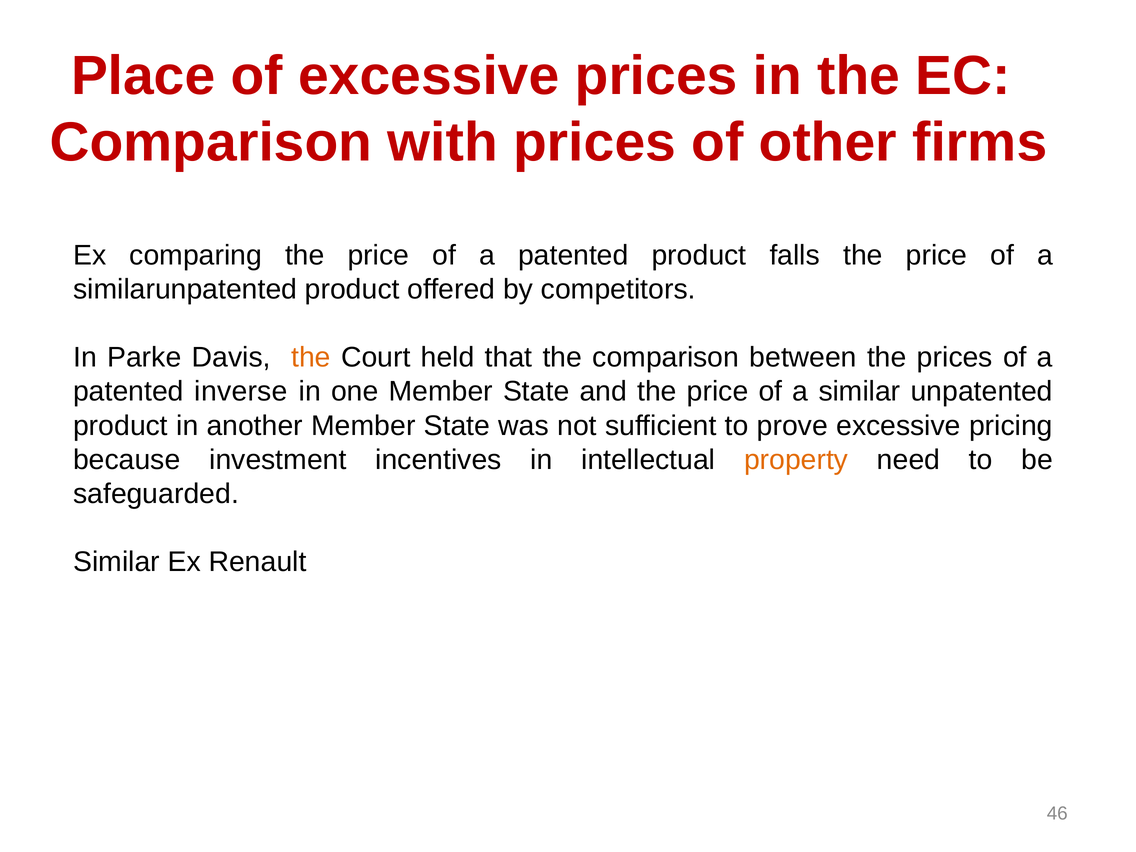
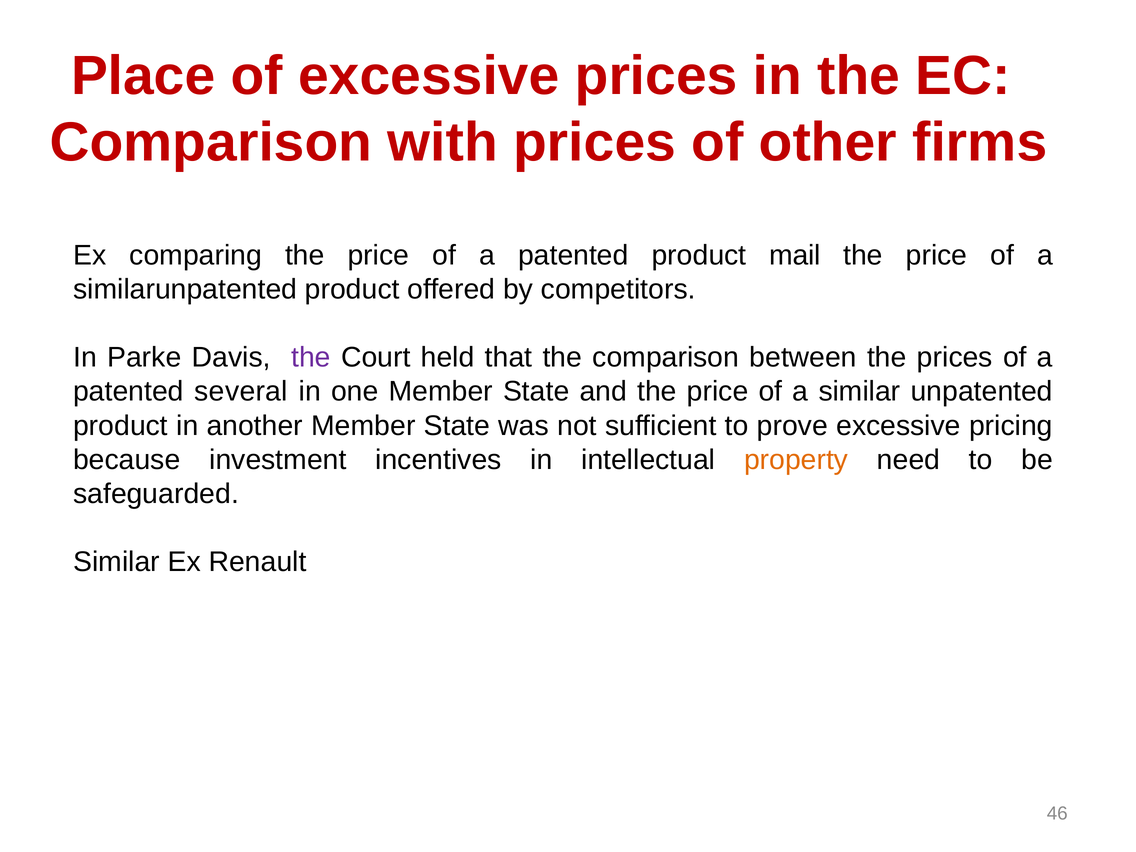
falls: falls -> mail
the at (311, 358) colour: orange -> purple
inverse: inverse -> several
